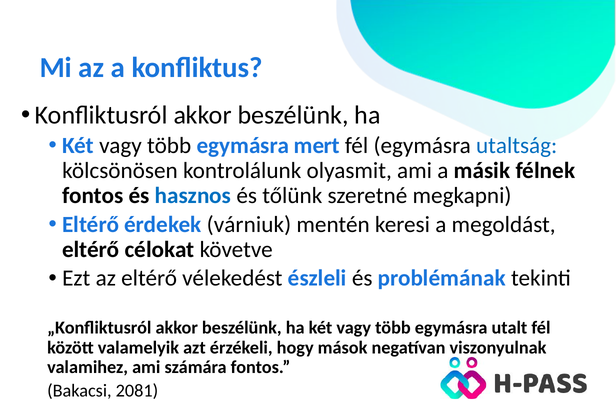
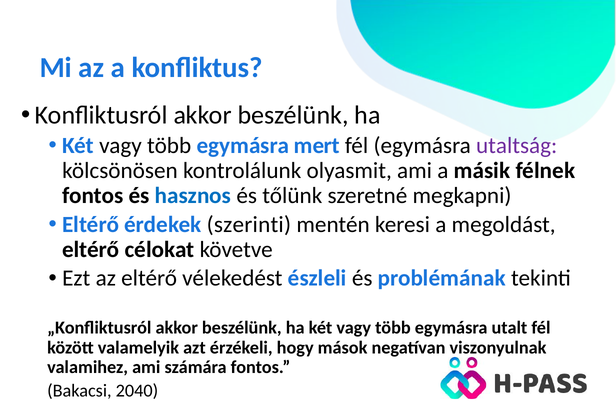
utaltság colour: blue -> purple
várniuk: várniuk -> szerinti
2081: 2081 -> 2040
